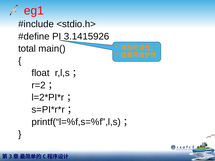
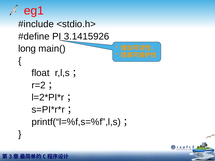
total: total -> long
